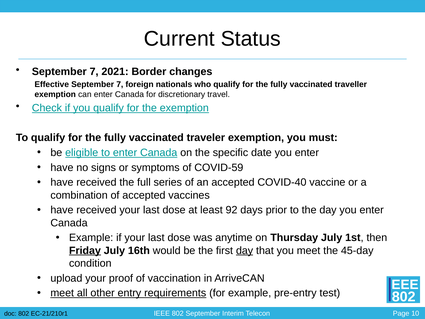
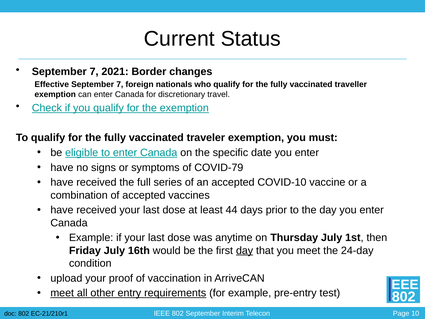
COVID-59: COVID-59 -> COVID-79
COVID-40: COVID-40 -> COVID-10
92: 92 -> 44
Friday underline: present -> none
45-day: 45-day -> 24-day
